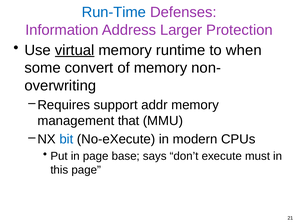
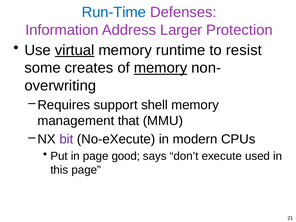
when: when -> resist
convert: convert -> creates
memory at (161, 68) underline: none -> present
addr: addr -> shell
bit colour: blue -> purple
base: base -> good
must: must -> used
